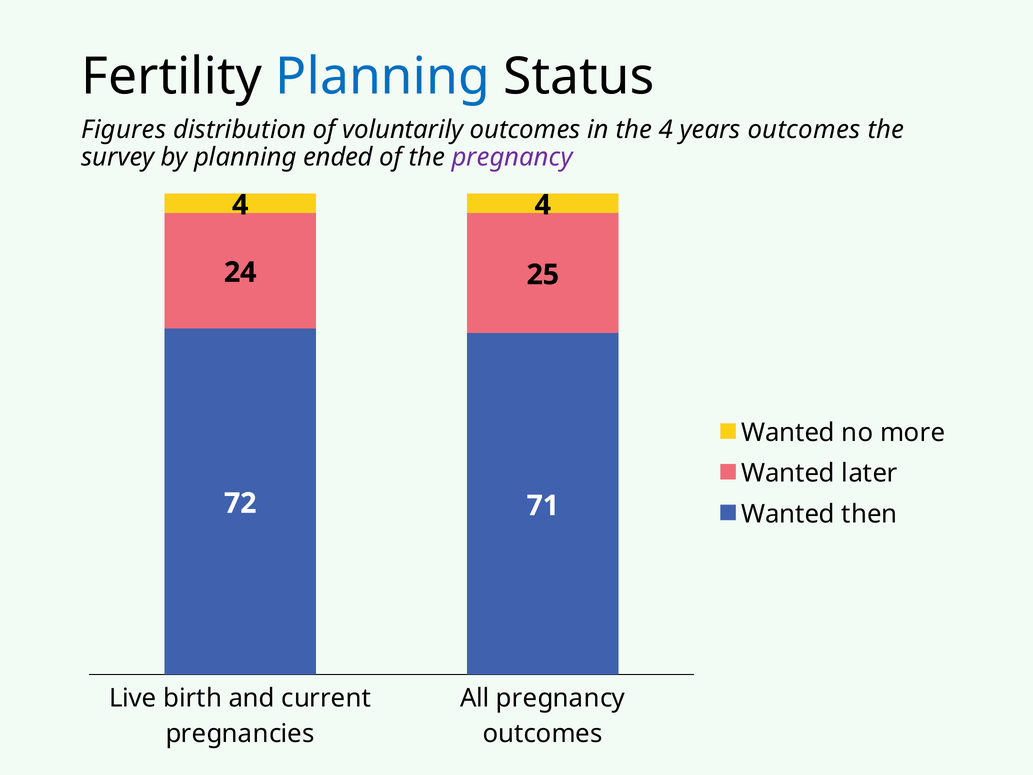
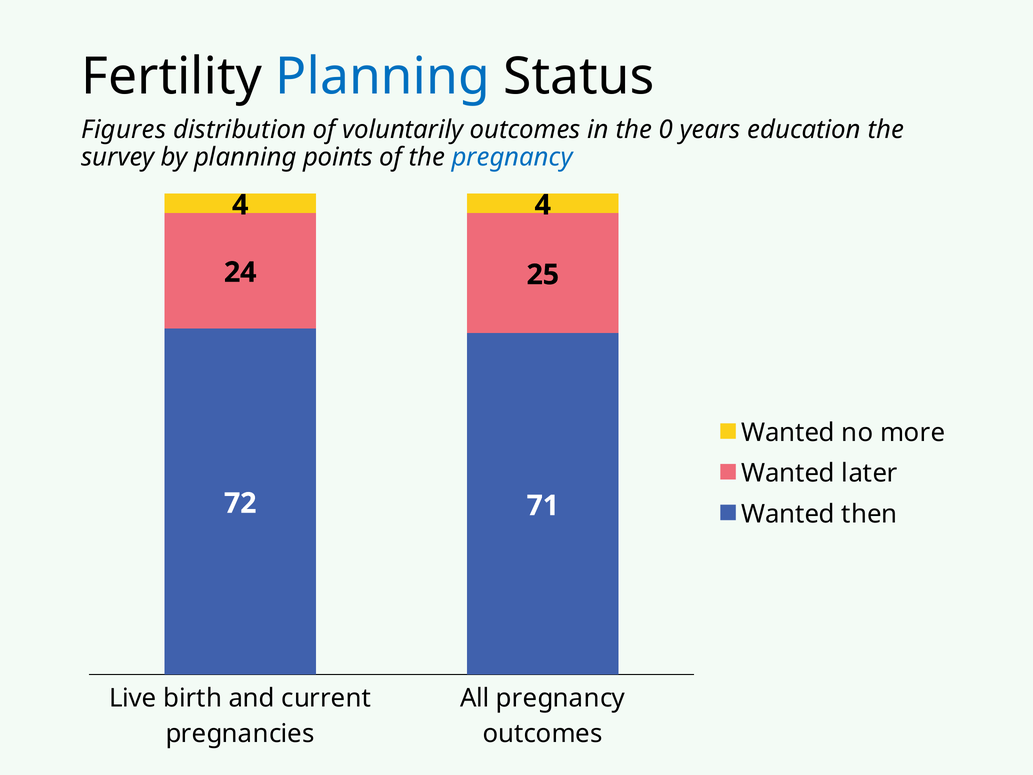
the 4: 4 -> 0
years outcomes: outcomes -> education
ended: ended -> points
pregnancy at (512, 157) colour: purple -> blue
